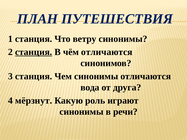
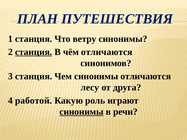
вода: вода -> лесу
мёрзнут: мёрзнут -> работой
синонимы at (81, 112) underline: none -> present
